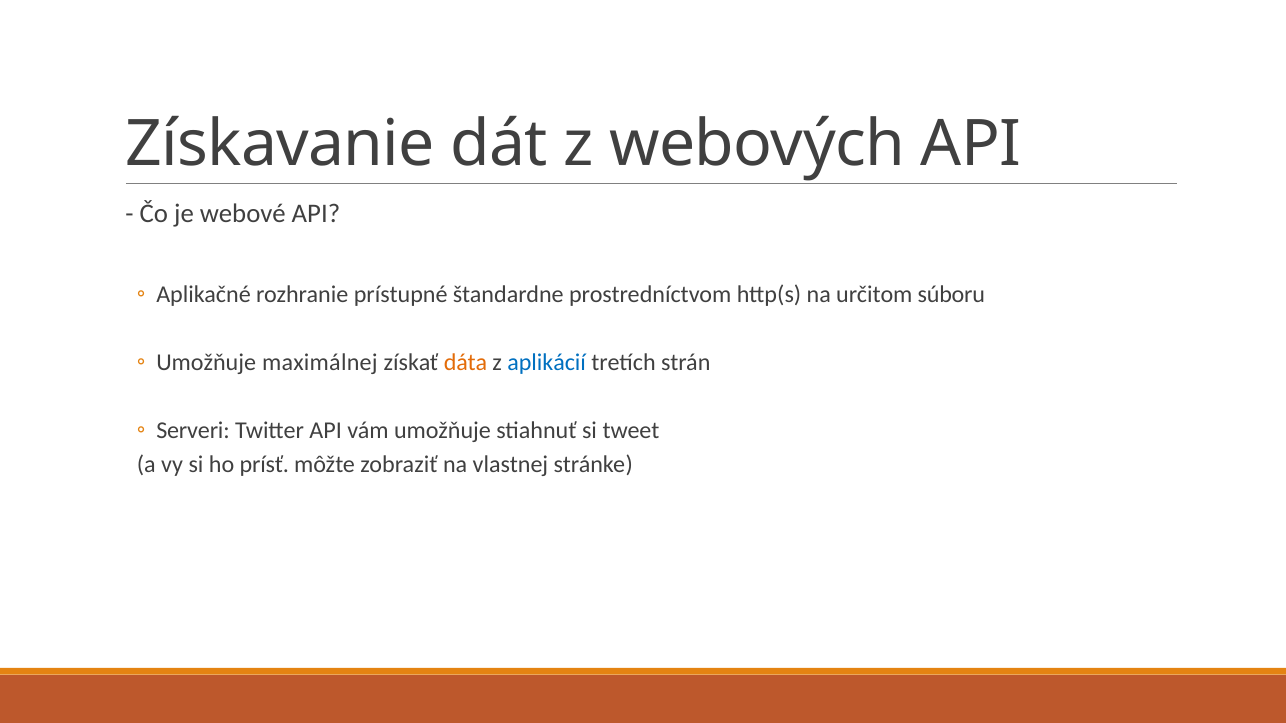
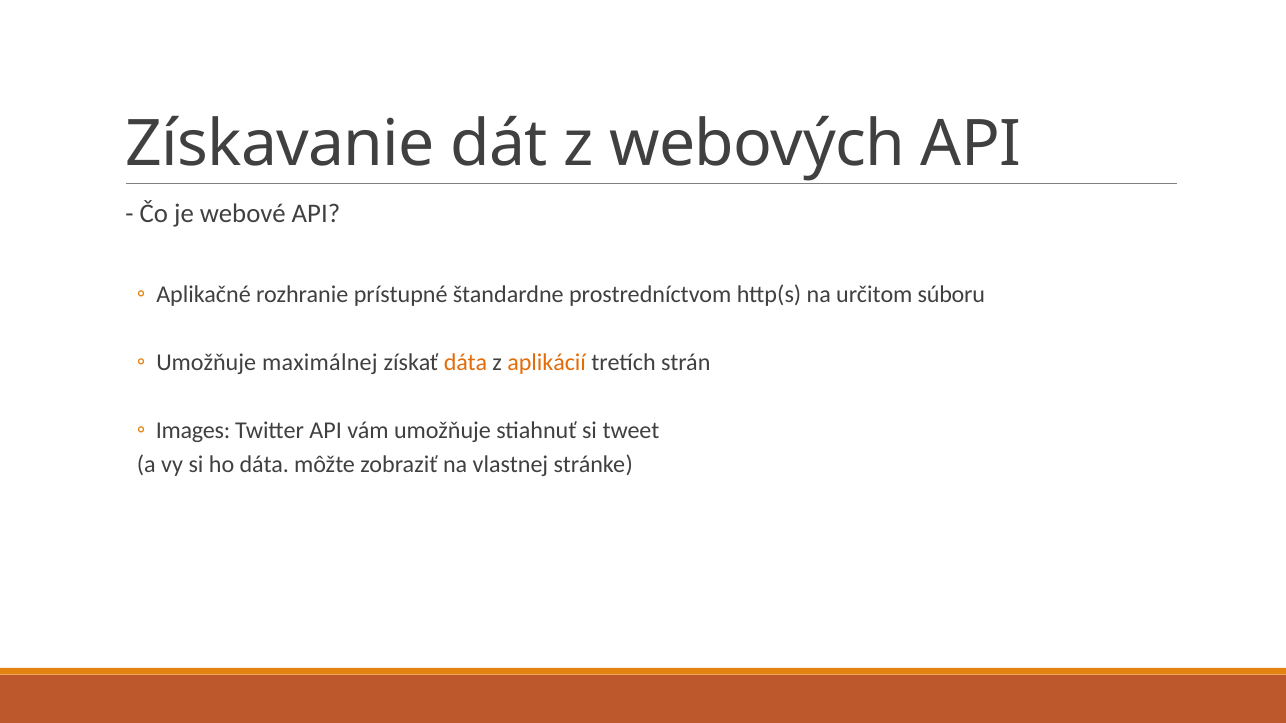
aplikácií colour: blue -> orange
Serveri: Serveri -> Images
ho prísť: prísť -> dáta
